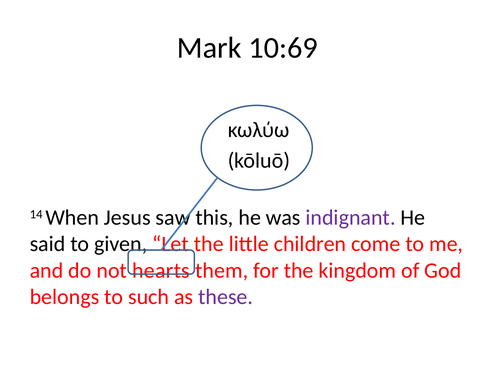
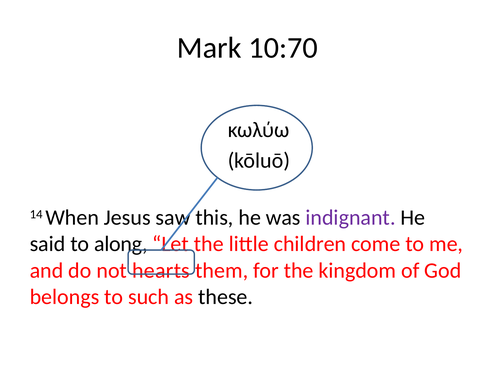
10:69: 10:69 -> 10:70
given: given -> along
these colour: purple -> black
